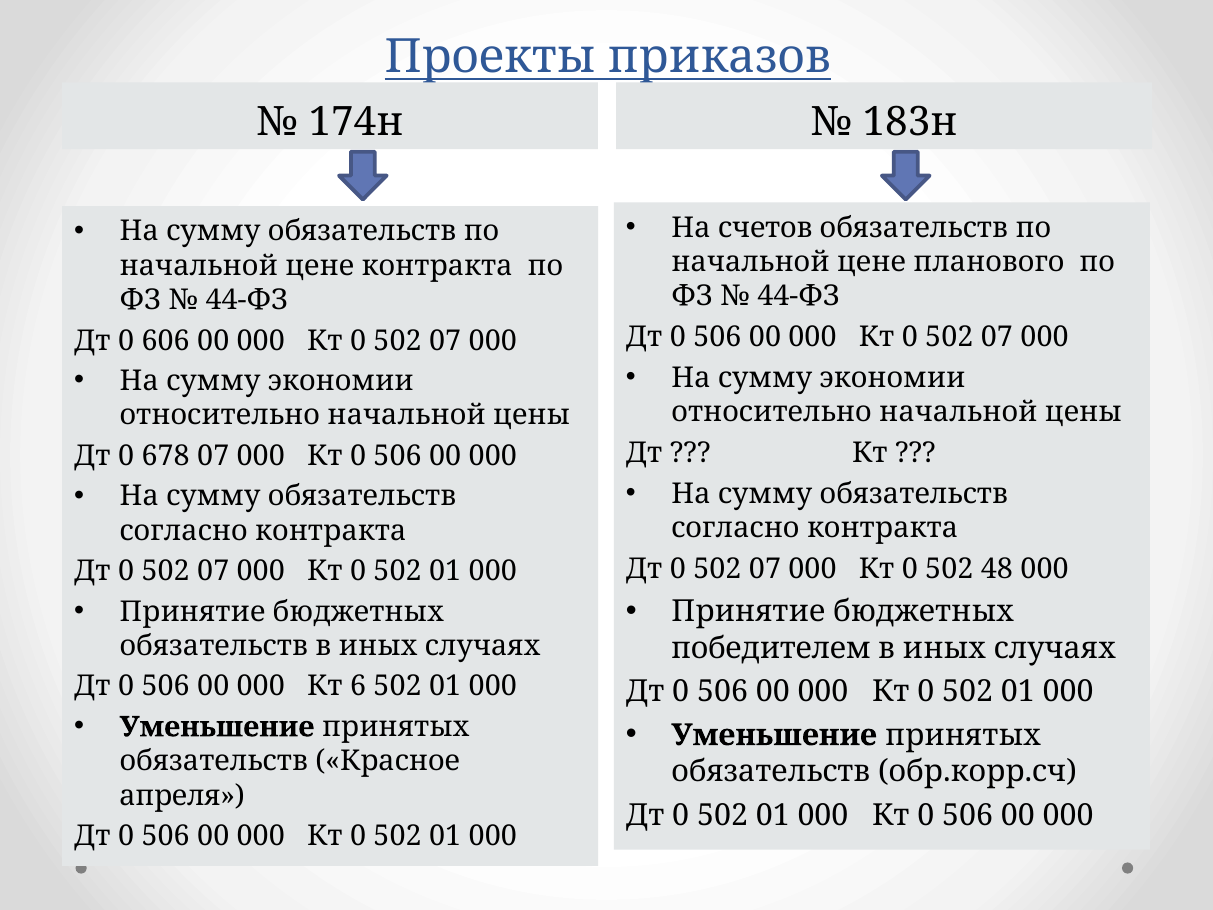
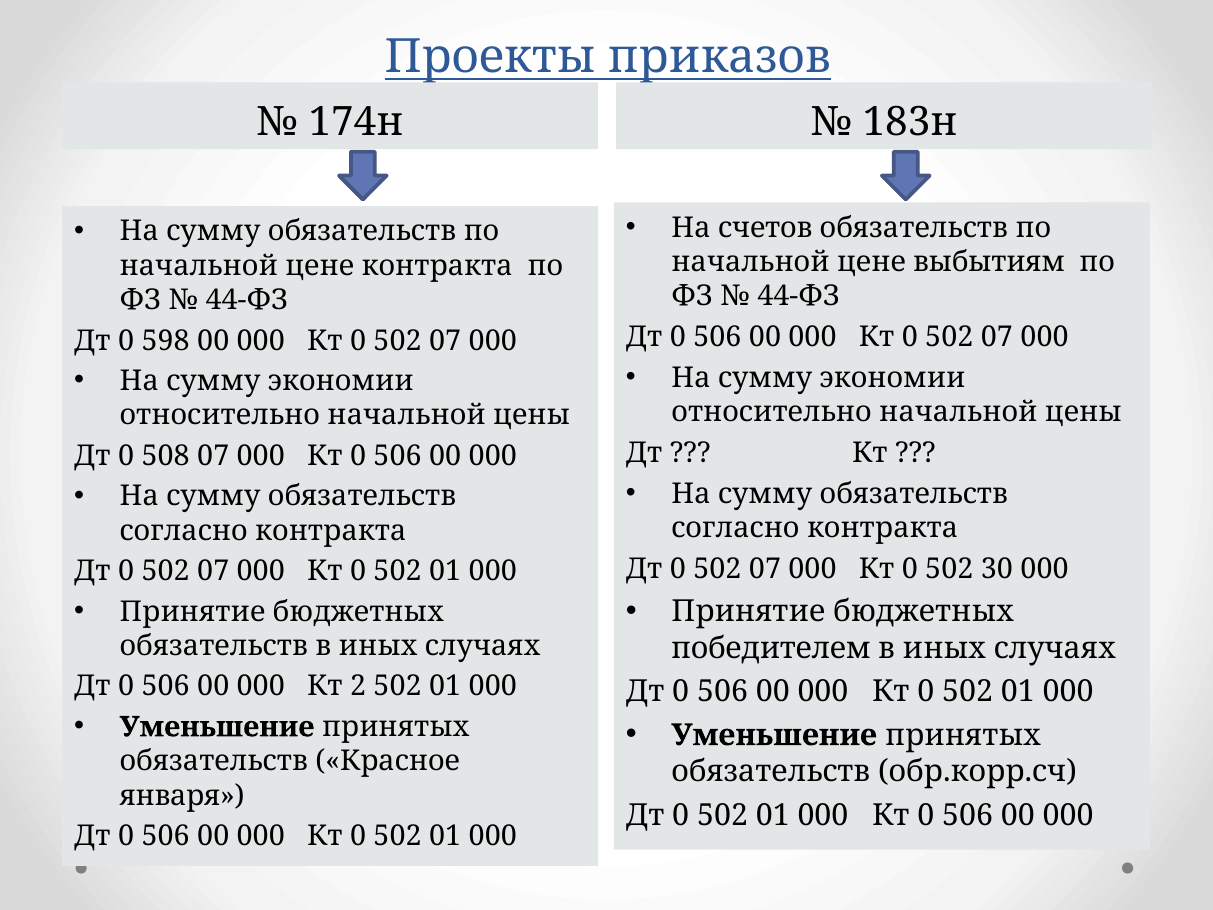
планового: планового -> выбытиям
606: 606 -> 598
678: 678 -> 508
48: 48 -> 30
6: 6 -> 2
апреля: апреля -> января
